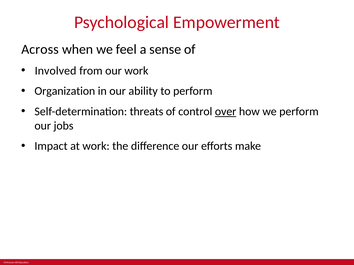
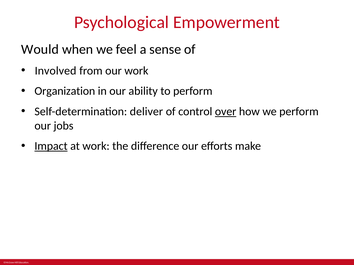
Across: Across -> Would
threats: threats -> deliver
Impact underline: none -> present
